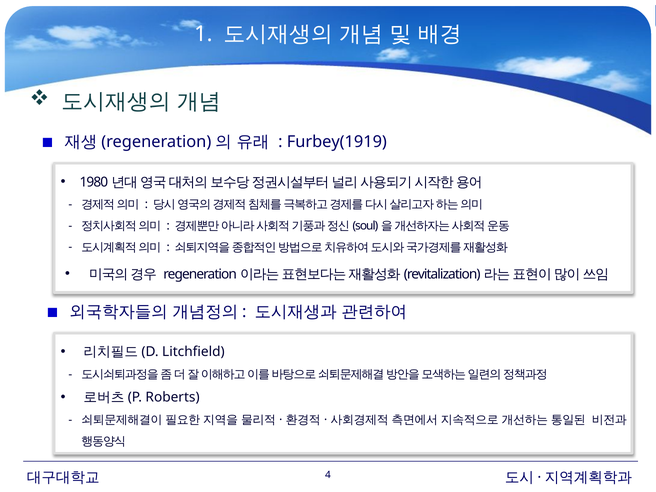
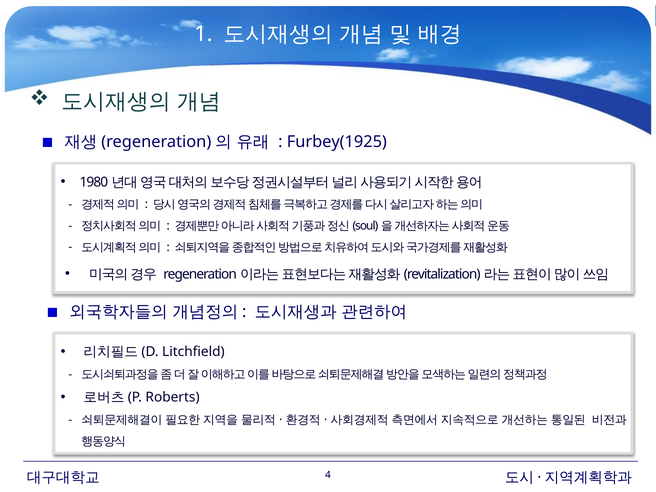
Furbey(1919: Furbey(1919 -> Furbey(1925
